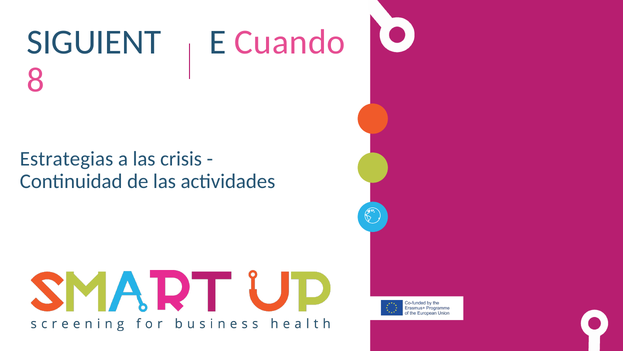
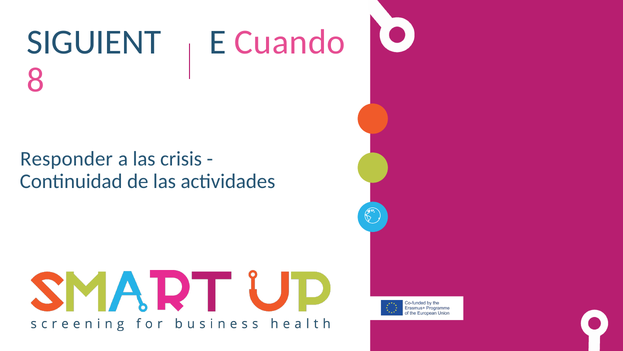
Estrategias: Estrategias -> Responder
